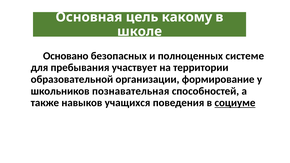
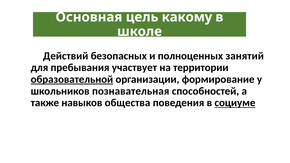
Основано: Основано -> Действий
системе: системе -> занятий
образовательной underline: none -> present
учащихся: учащихся -> общества
